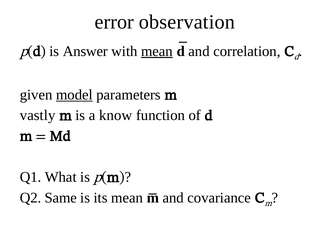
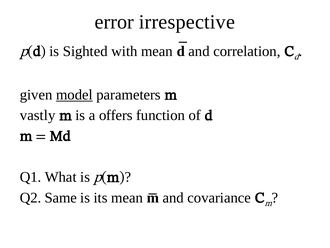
observation: observation -> irrespective
Answer: Answer -> Sighted
mean at (157, 51) underline: present -> none
know: know -> offers
